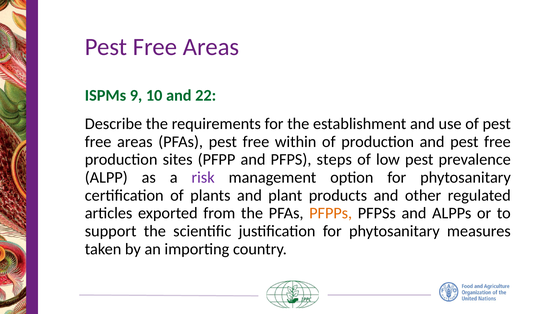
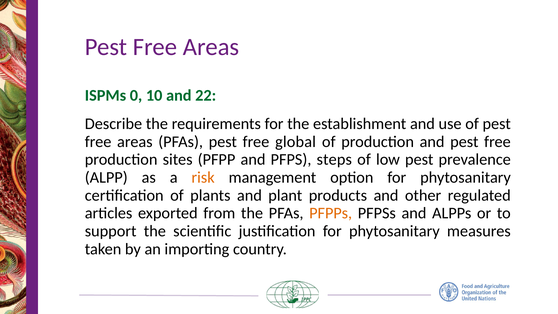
9: 9 -> 0
within: within -> global
risk colour: purple -> orange
